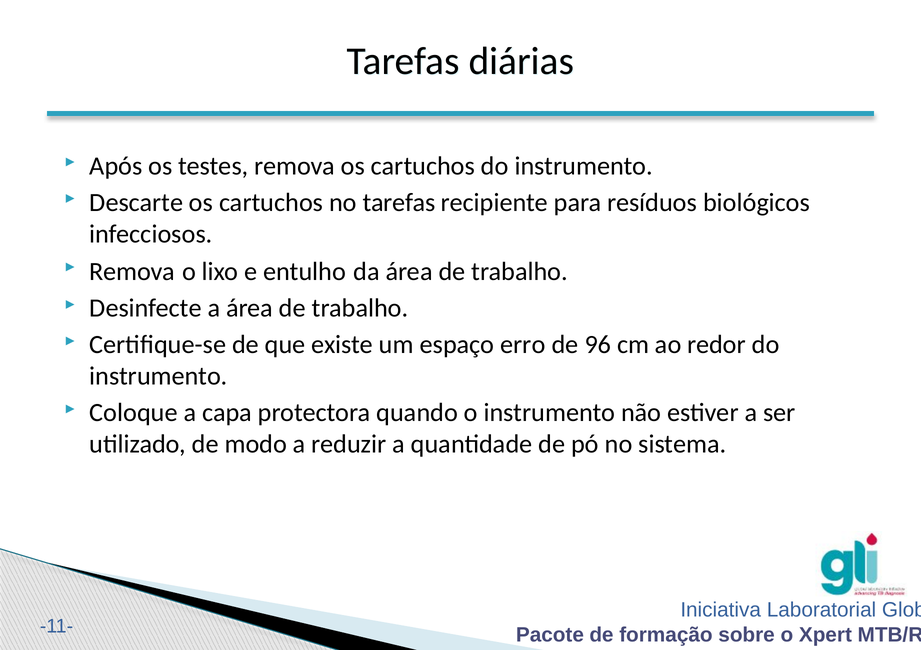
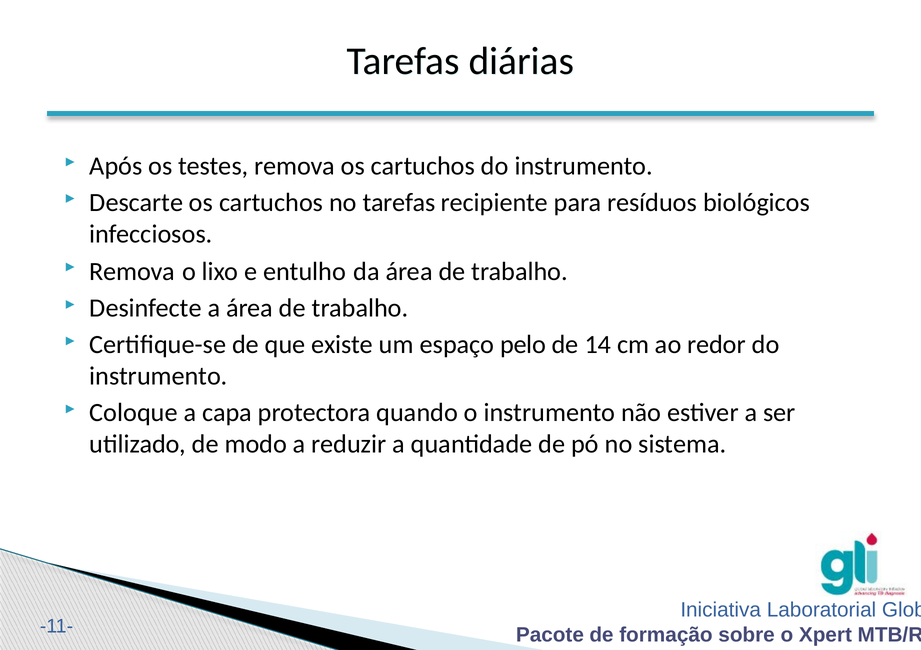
erro: erro -> pelo
96: 96 -> 14
